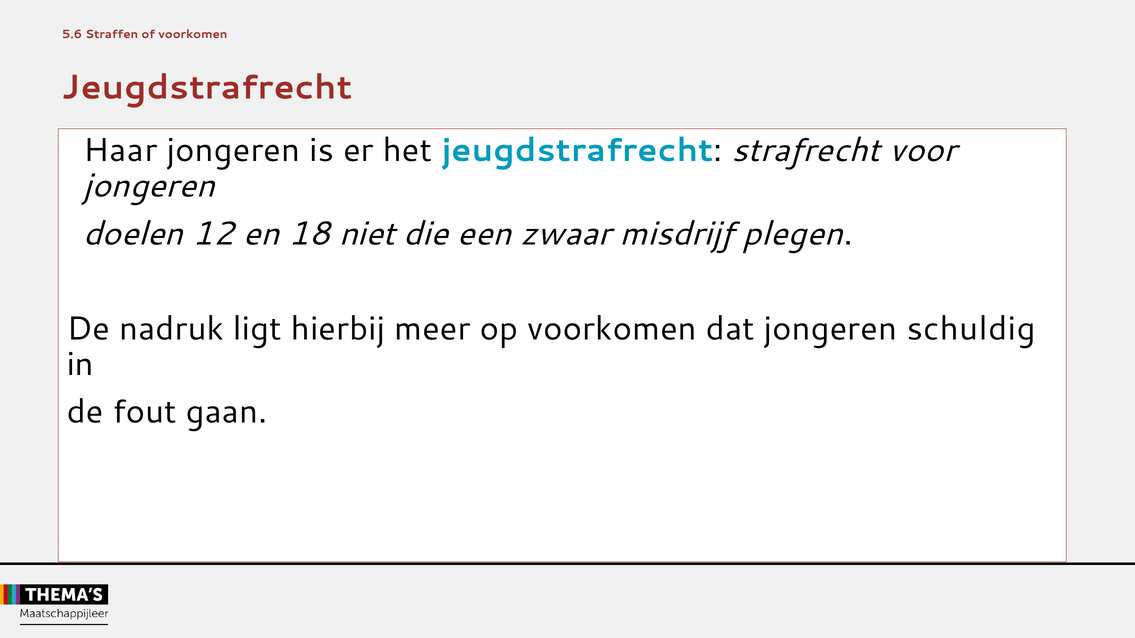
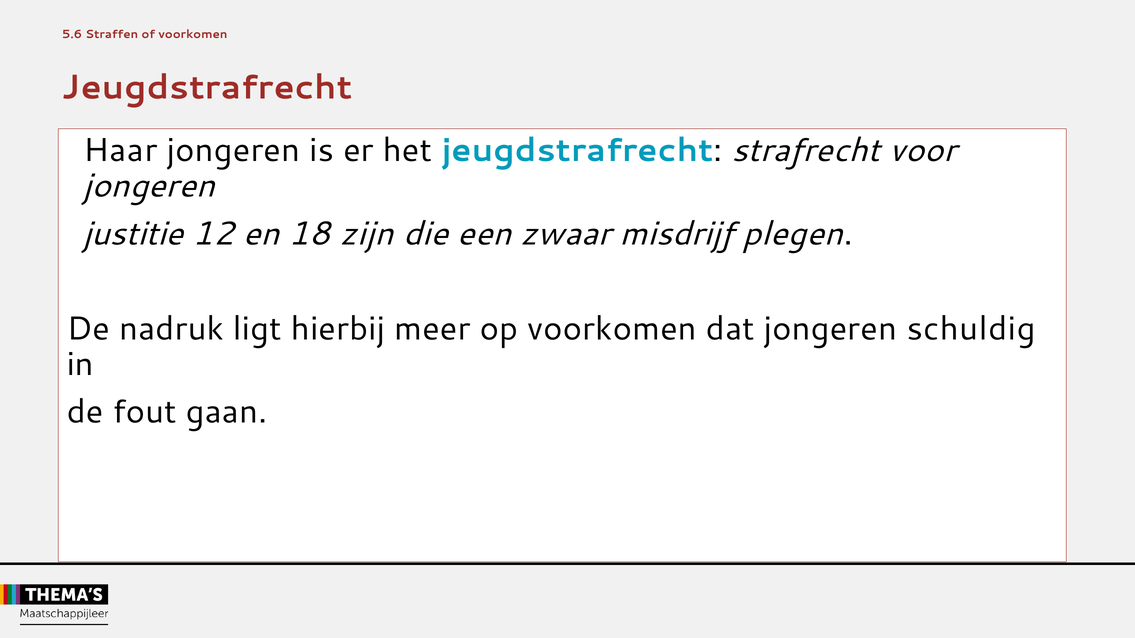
doelen: doelen -> justitie
niet: niet -> zijn
